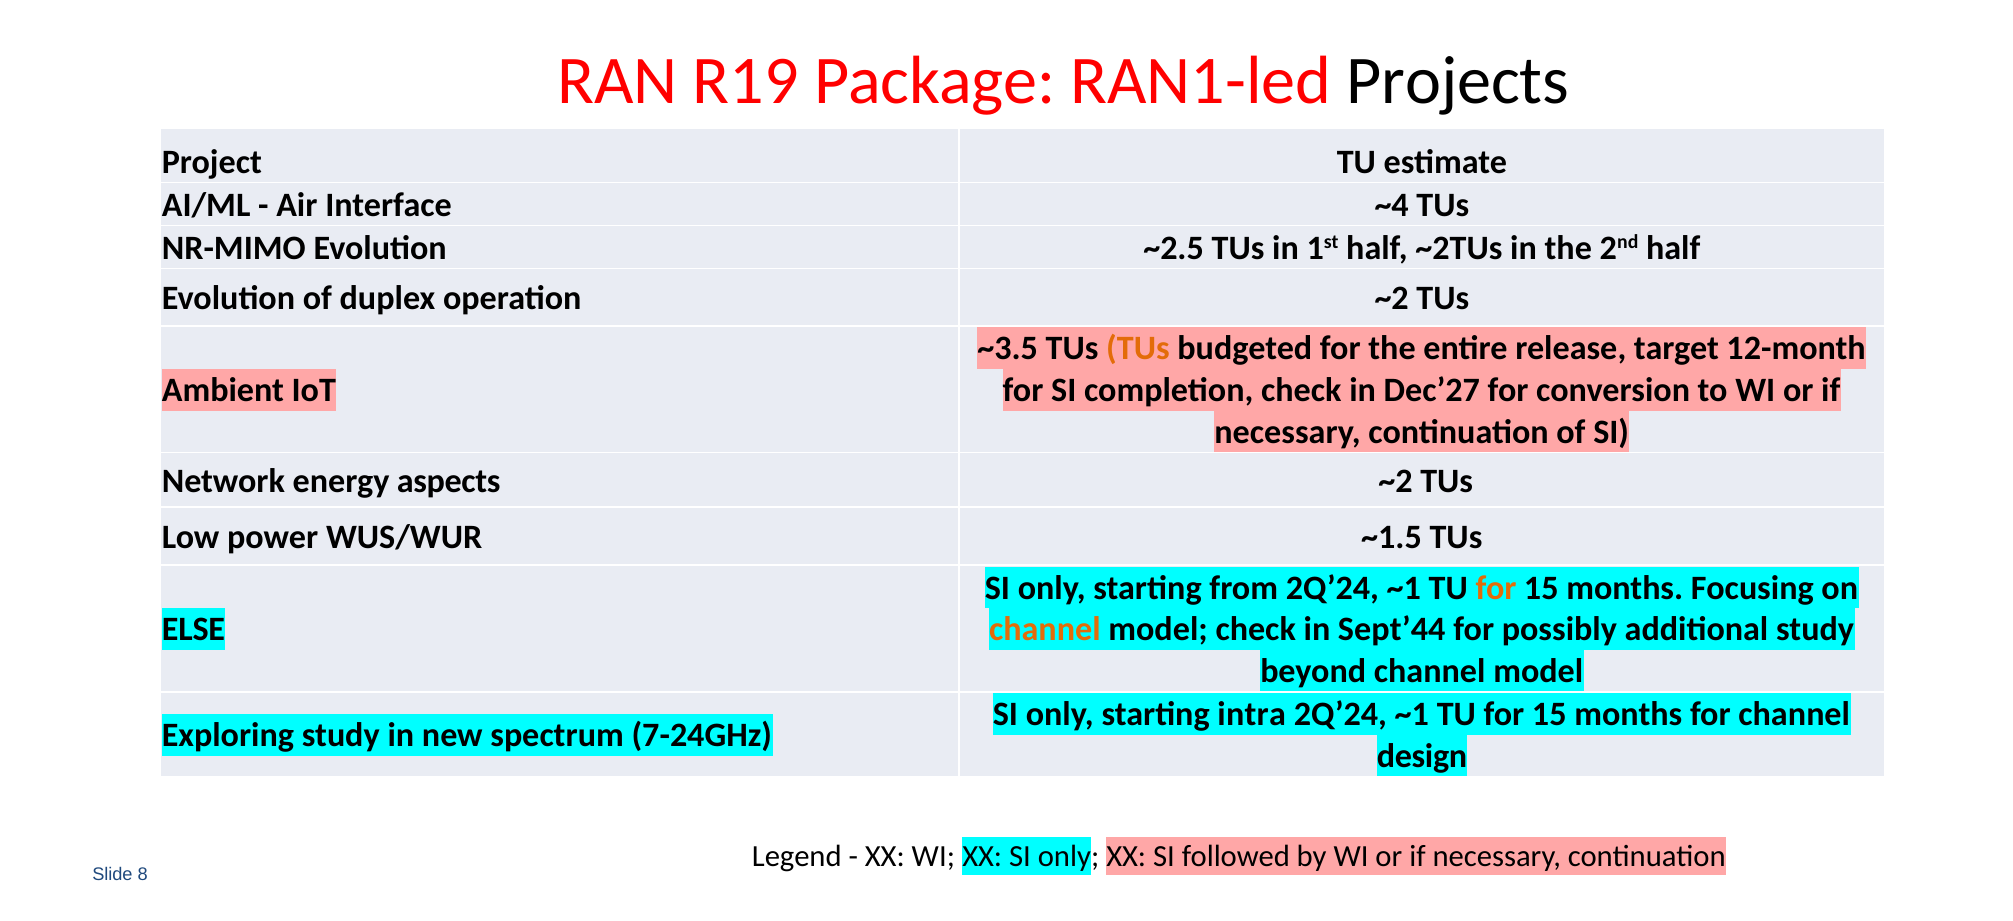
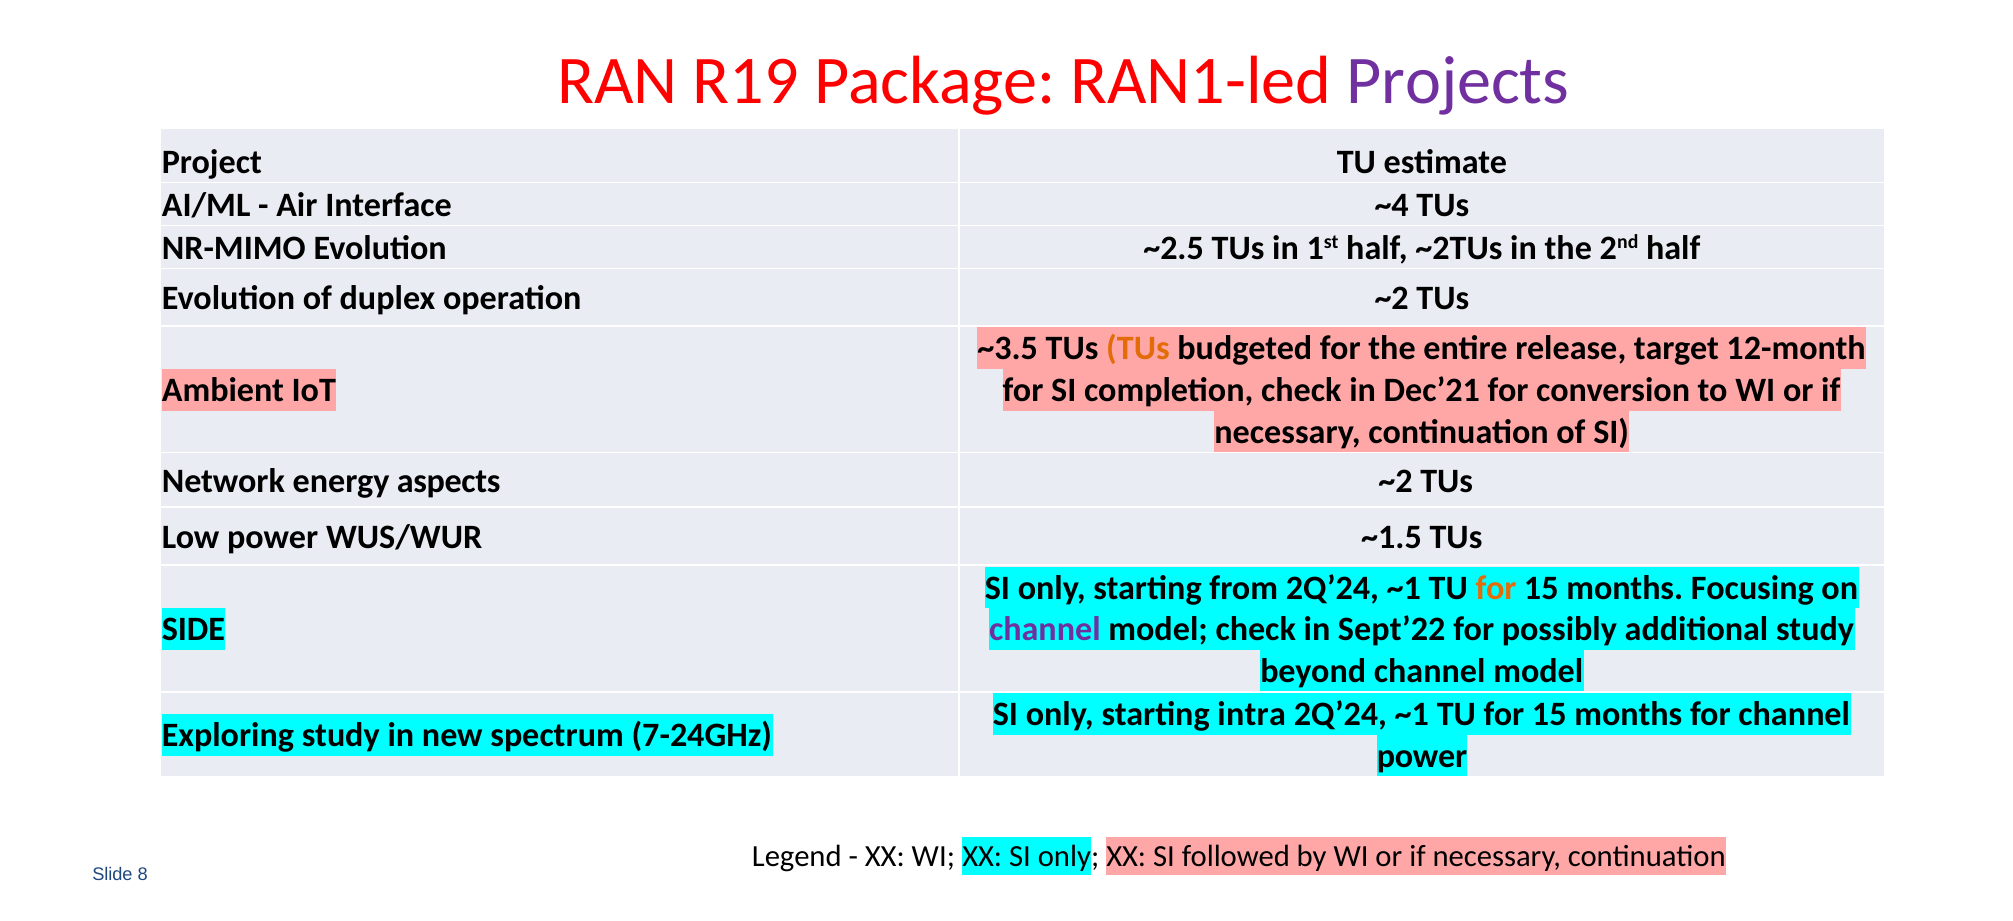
Projects colour: black -> purple
Dec’27: Dec’27 -> Dec’21
ELSE: ELSE -> SIDE
channel at (1045, 629) colour: orange -> purple
Sept’44: Sept’44 -> Sept’22
design at (1422, 756): design -> power
